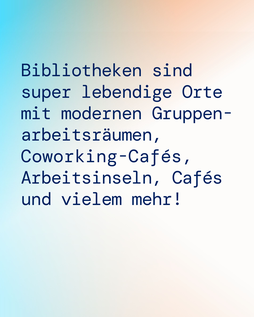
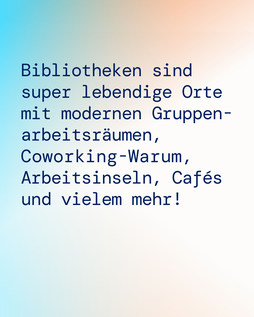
Coworking-Cafés: Coworking-Cafés -> Coworking-Warum
